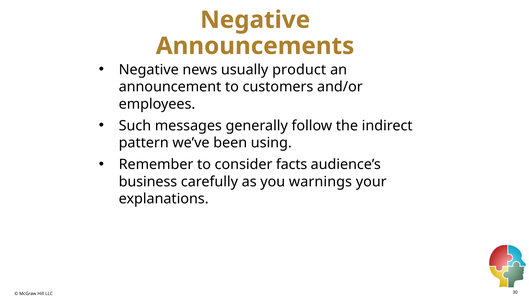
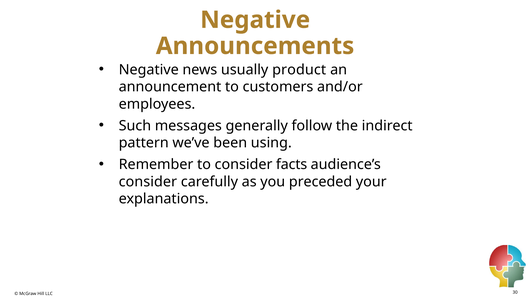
business at (148, 182): business -> consider
warnings: warnings -> preceded
